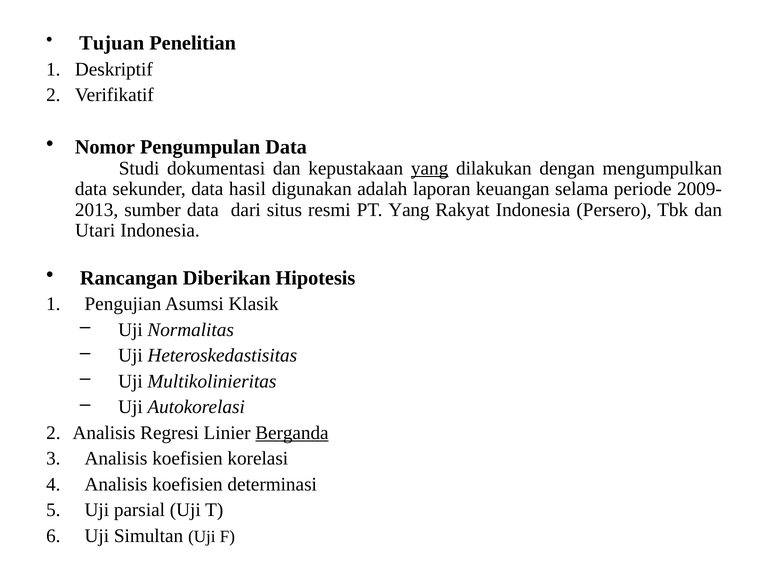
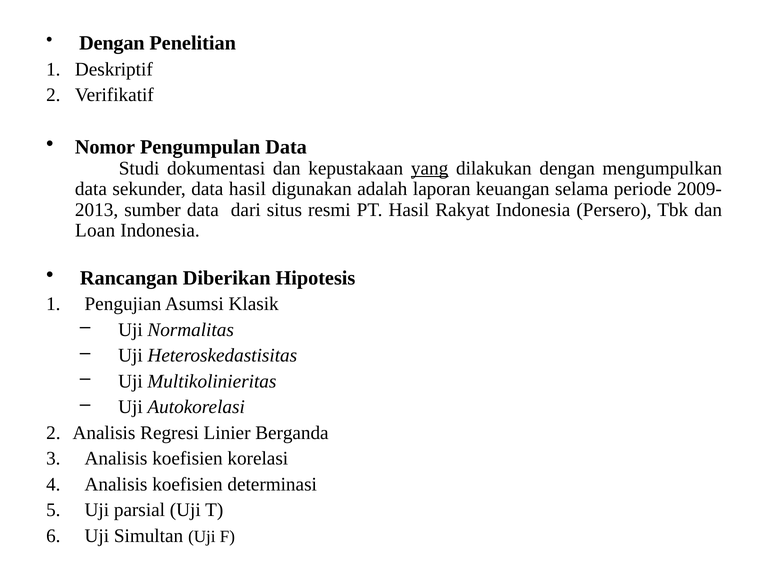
Tujuan at (112, 43): Tujuan -> Dengan
PT Yang: Yang -> Hasil
Utari: Utari -> Loan
Berganda underline: present -> none
